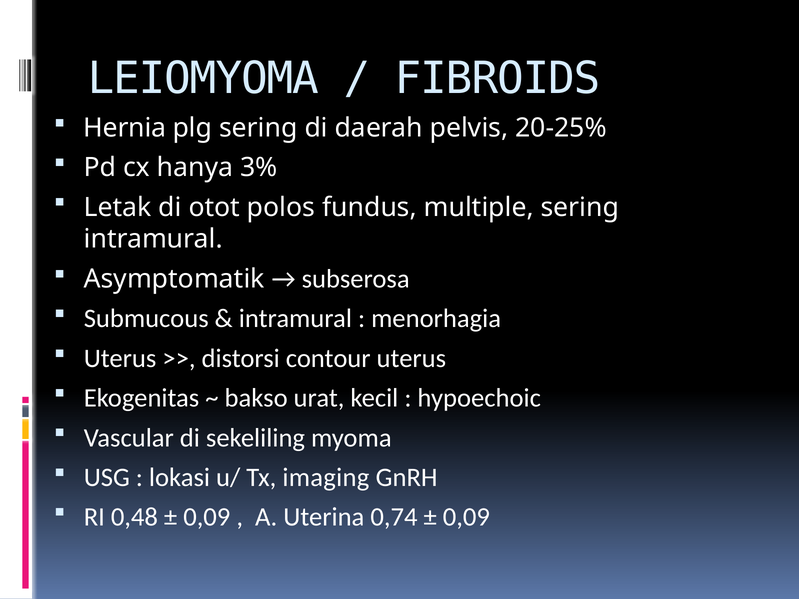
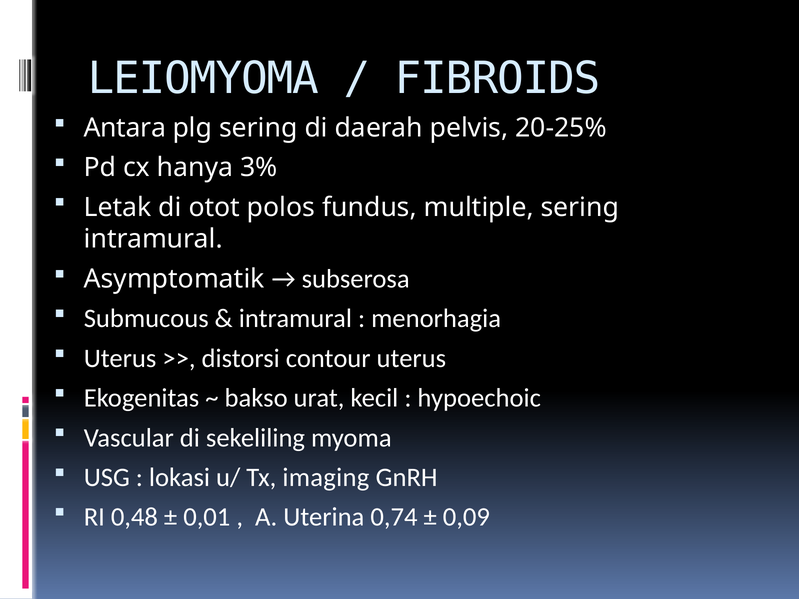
Hernia: Hernia -> Antara
0,09 at (207, 517): 0,09 -> 0,01
